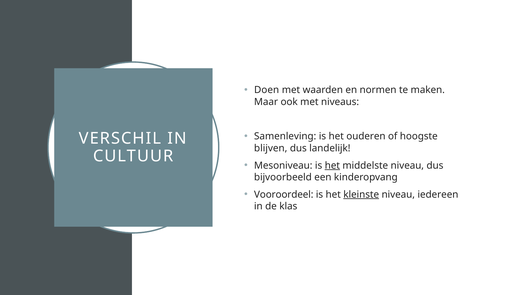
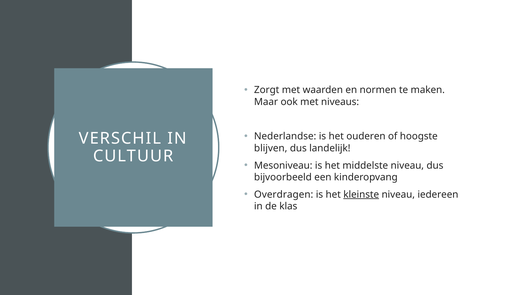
Doen: Doen -> Zorgt
Samenleving: Samenleving -> Nederlandse
het at (332, 165) underline: present -> none
Vooroordeel: Vooroordeel -> Overdragen
